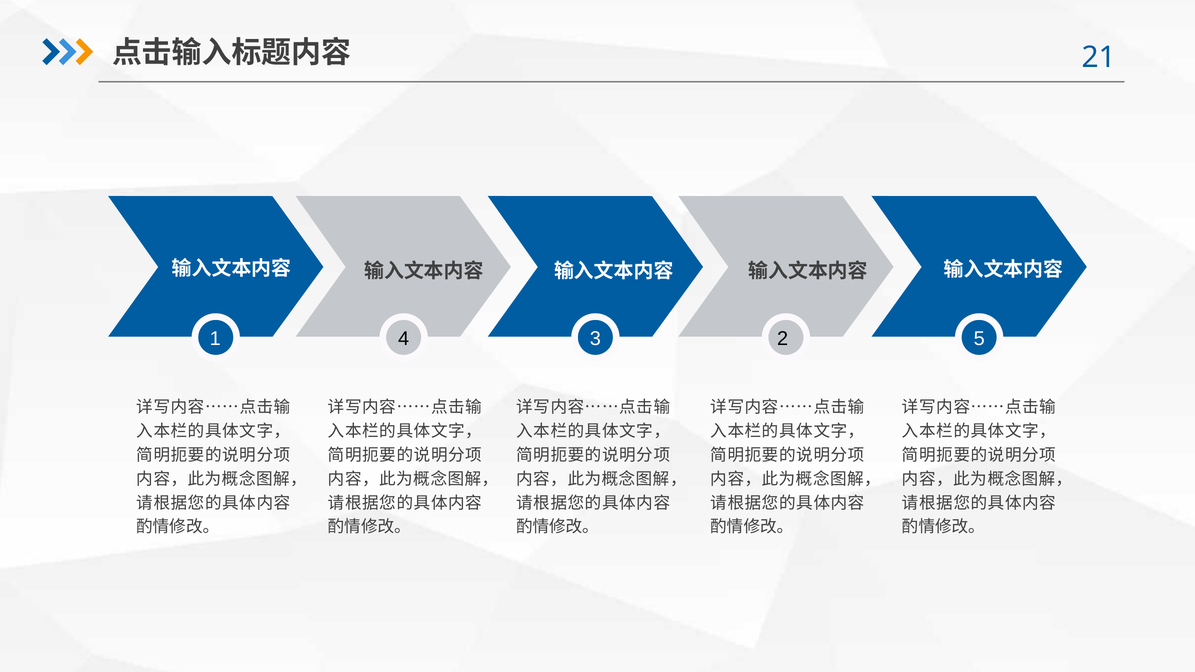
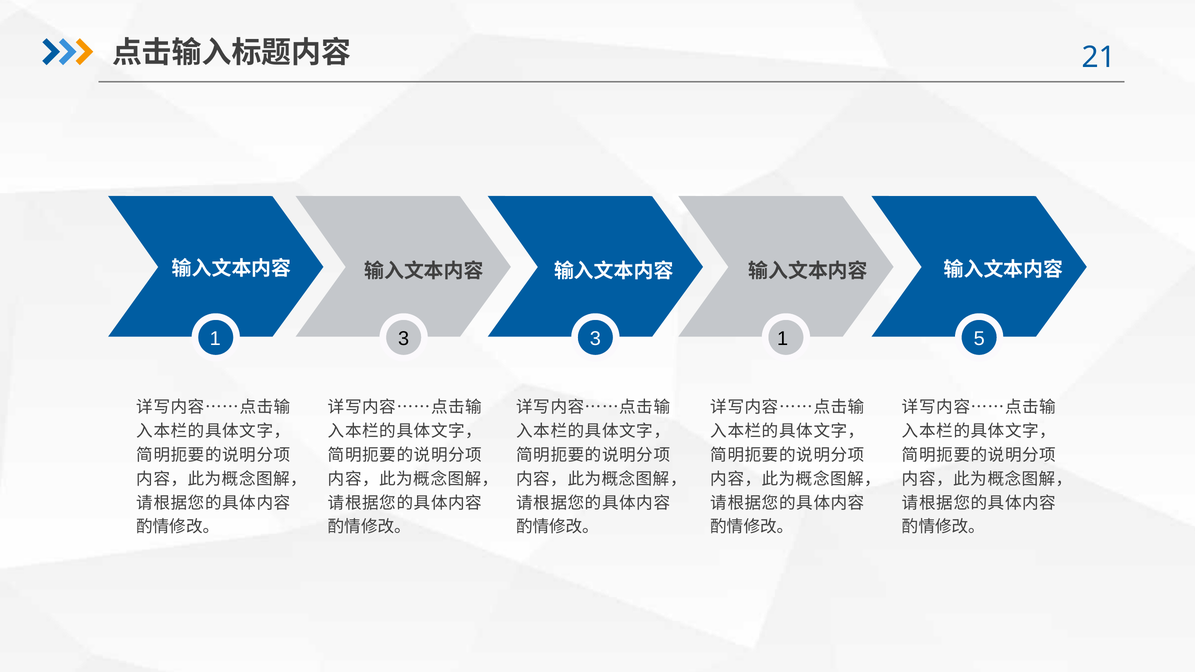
1 4: 4 -> 3
3 2: 2 -> 1
